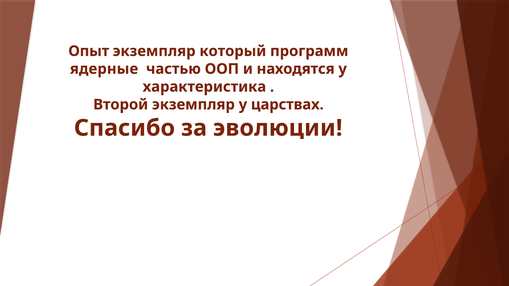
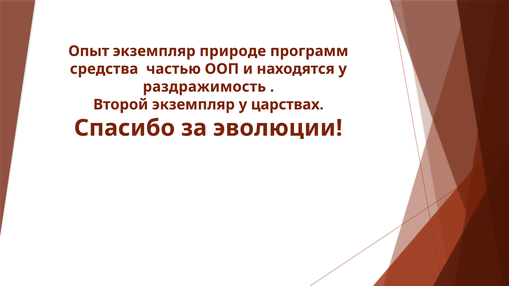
который: который -> природе
ядерные: ядерные -> средства
характеристика: характеристика -> раздражимость
